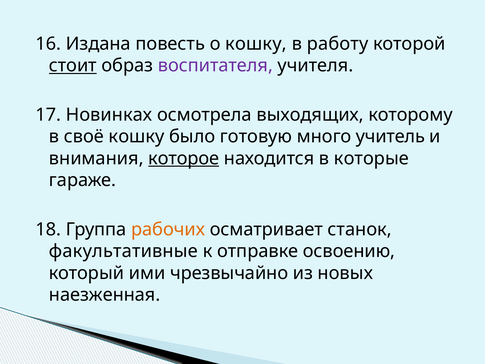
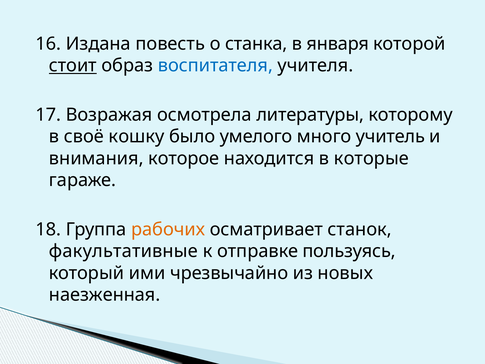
о кошку: кошку -> станка
работу: работу -> января
воспитателя colour: purple -> blue
Новинках: Новинках -> Возражая
выходящих: выходящих -> литературы
готовую: готовую -> умелого
которое underline: present -> none
освоению: освоению -> пользуясь
